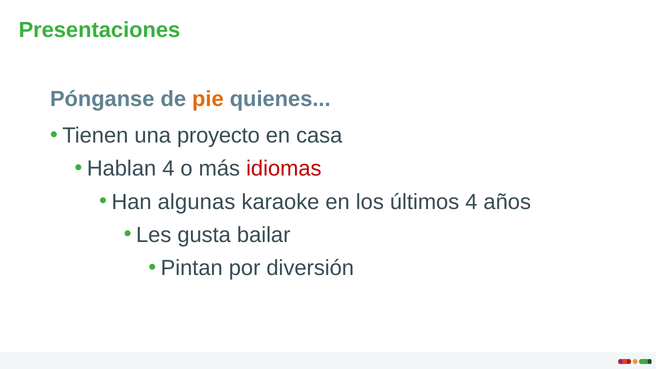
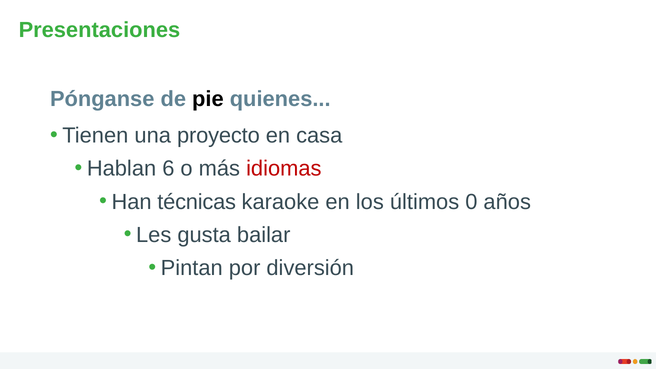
pie colour: orange -> black
Hablan 4: 4 -> 6
algunas: algunas -> técnicas
últimos 4: 4 -> 0
